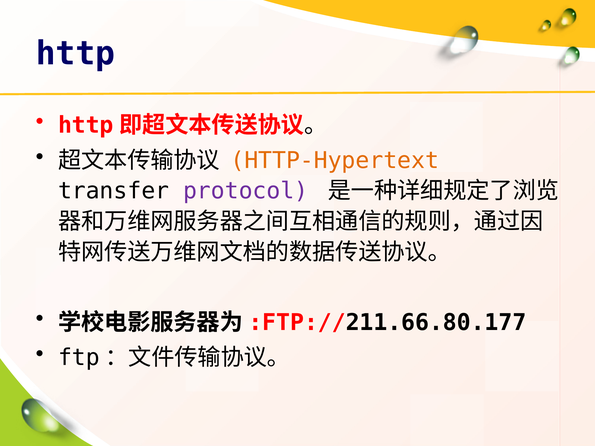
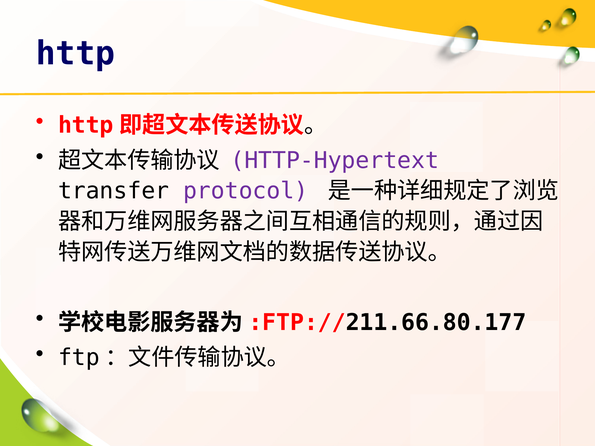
HTTP-Hypertext colour: orange -> purple
